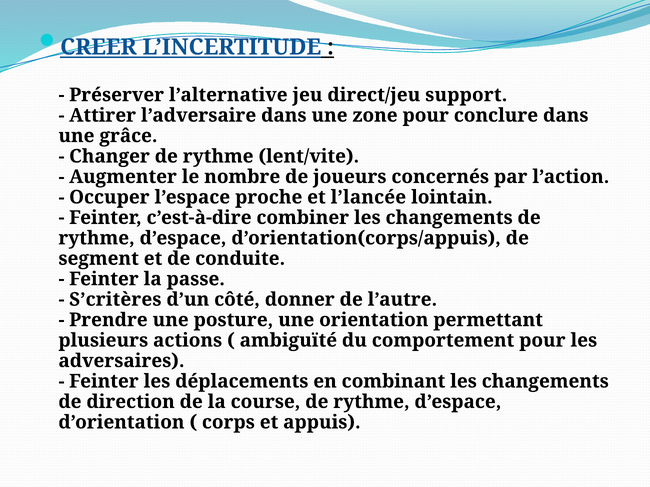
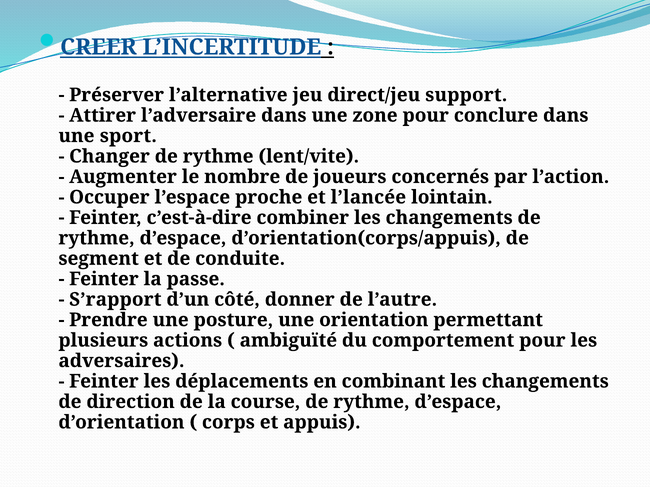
grâce: grâce -> sport
S’critères: S’critères -> S’rapport
